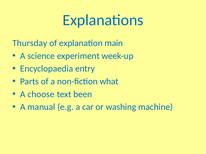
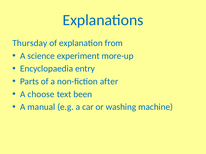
main: main -> from
week-up: week-up -> more-up
what: what -> after
